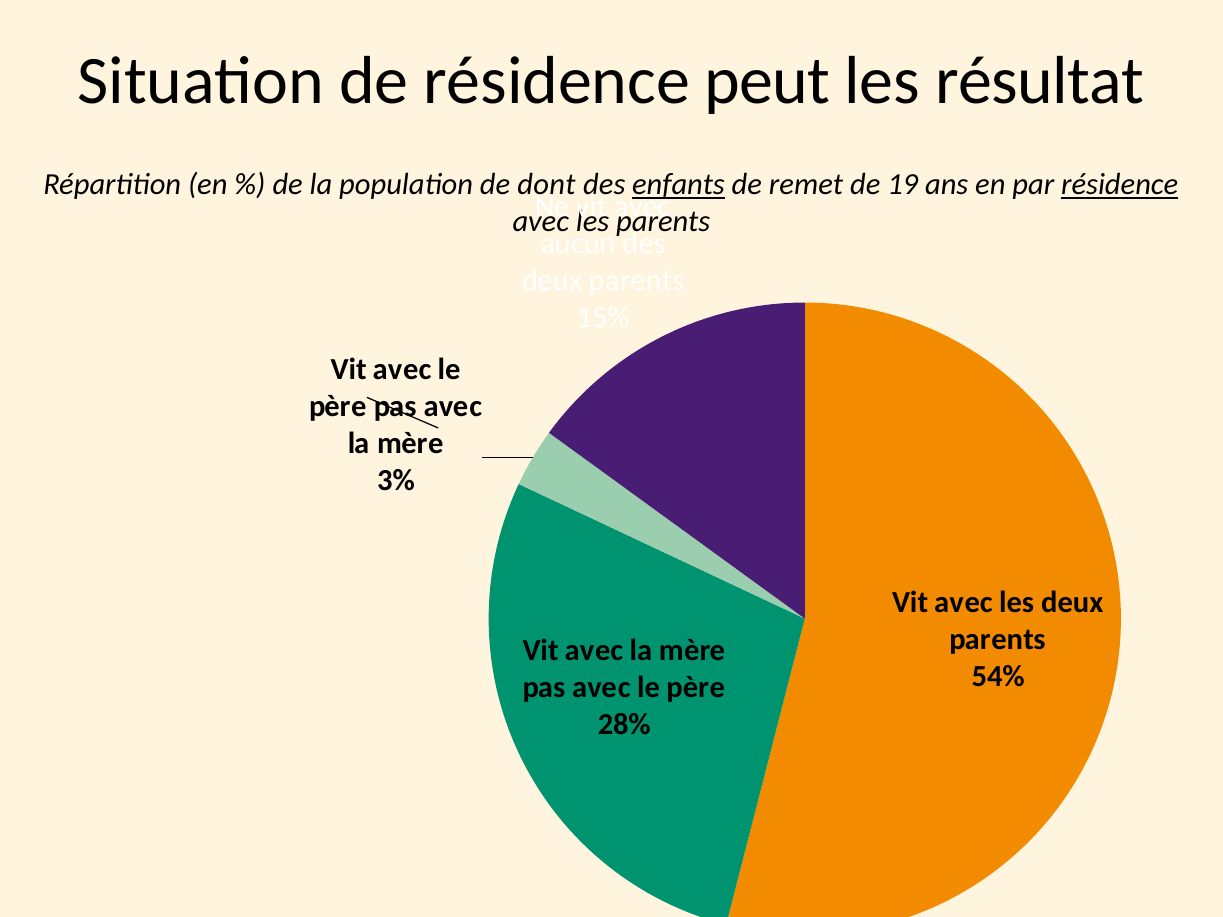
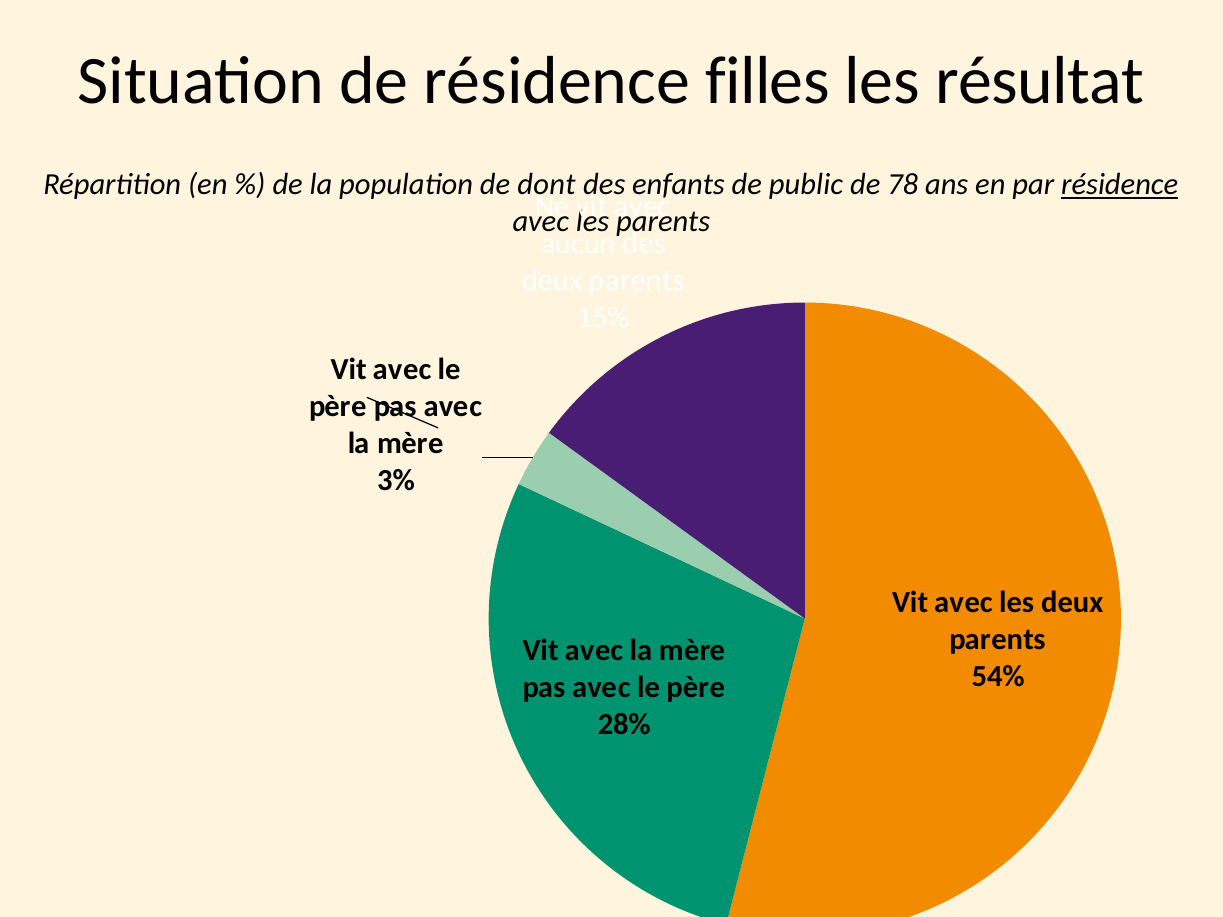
peut: peut -> filles
enfants underline: present -> none
remet: remet -> public
19: 19 -> 78
